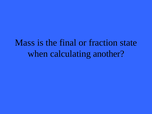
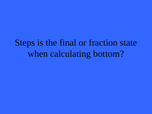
Mass: Mass -> Steps
another: another -> bottom
